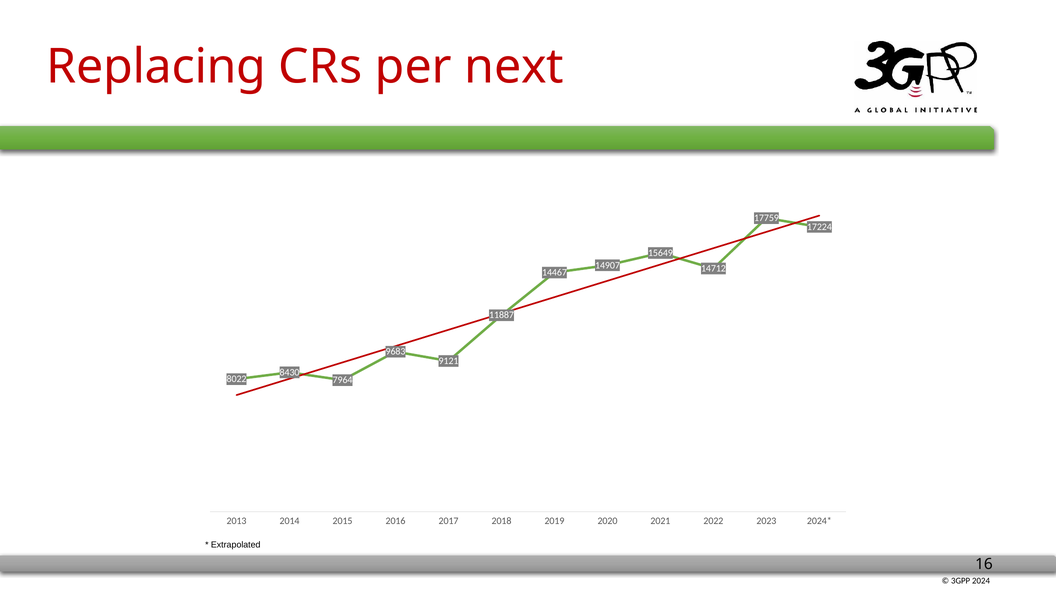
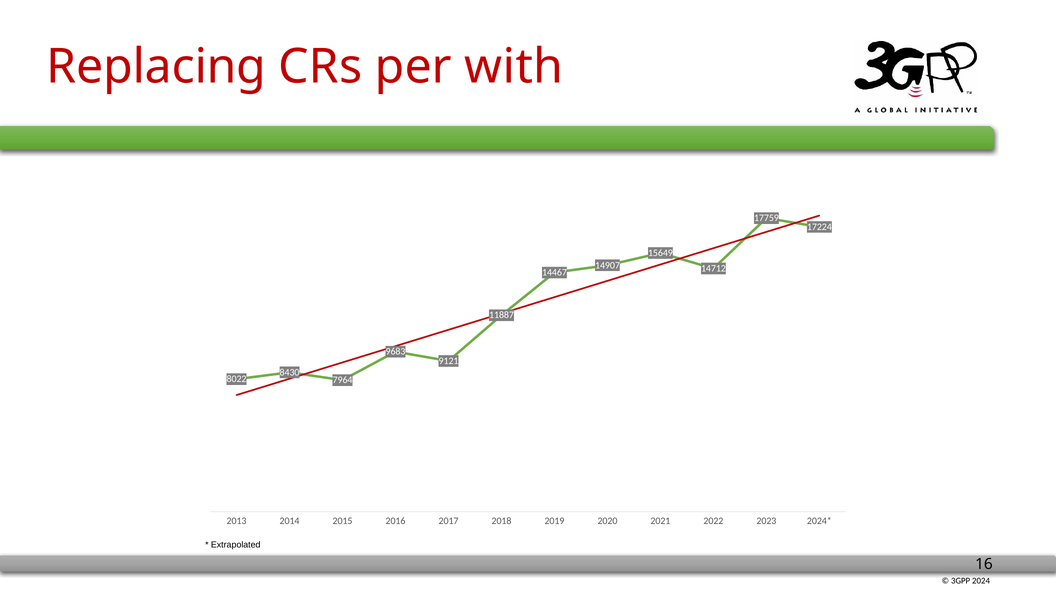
next: next -> with
